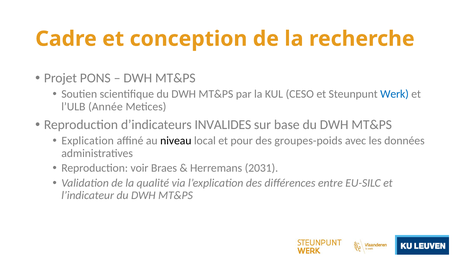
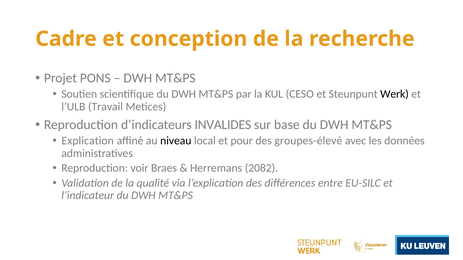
Werk colour: blue -> black
Année: Année -> Travail
groupes-poids: groupes-poids -> groupes-élevé
2031: 2031 -> 2082
